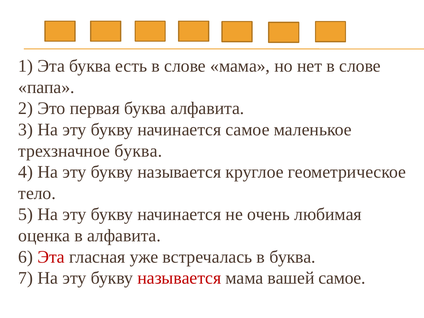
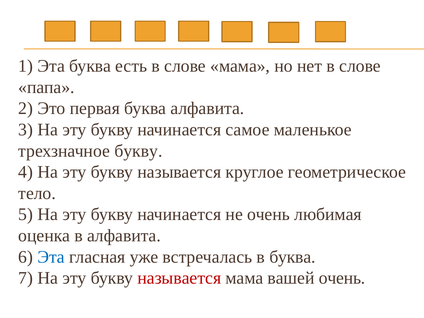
трехзначное буква: буква -> букву
Эта at (51, 257) colour: red -> blue
вашей самое: самое -> очень
